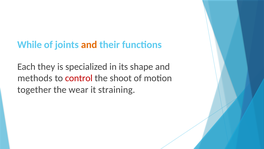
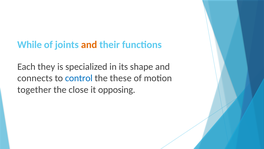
methods: methods -> connects
control colour: red -> blue
shoot: shoot -> these
wear: wear -> close
straining: straining -> opposing
